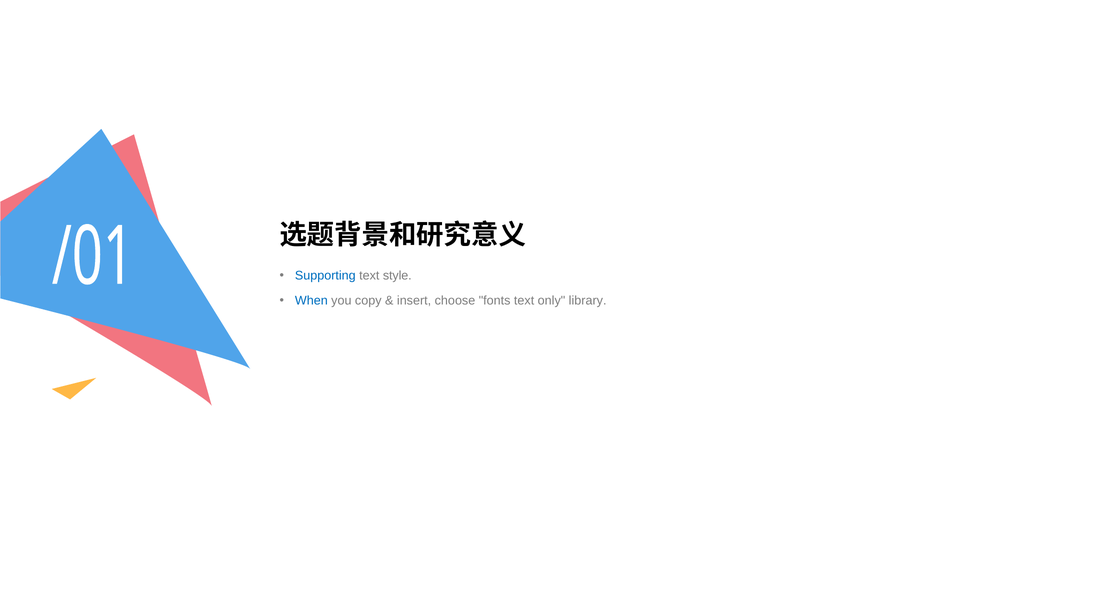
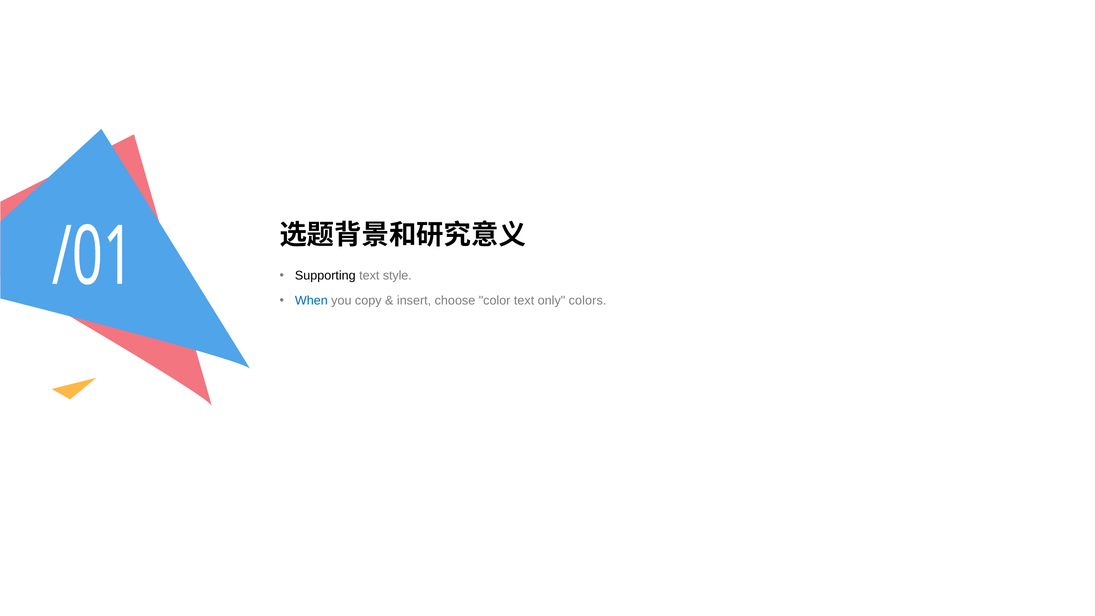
Supporting colour: blue -> black
fonts: fonts -> color
library: library -> colors
